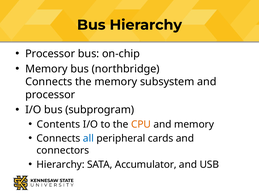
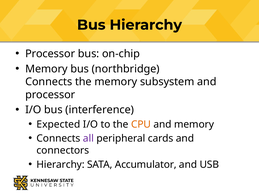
subprogram: subprogram -> interference
Contents: Contents -> Expected
all colour: blue -> purple
